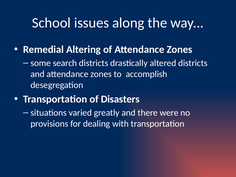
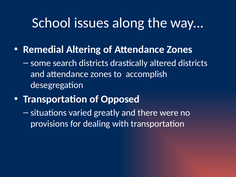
Disasters: Disasters -> Opposed
